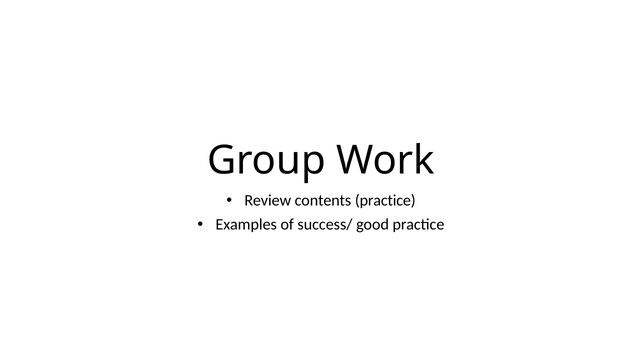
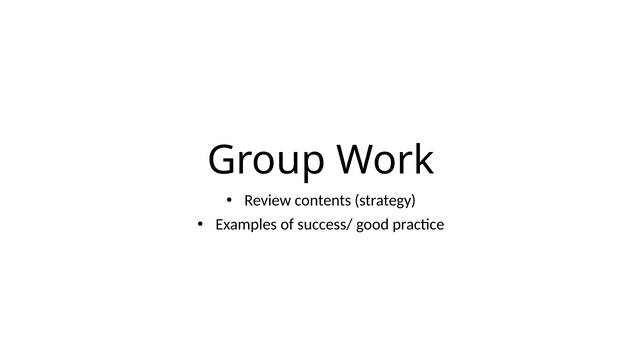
contents practice: practice -> strategy
